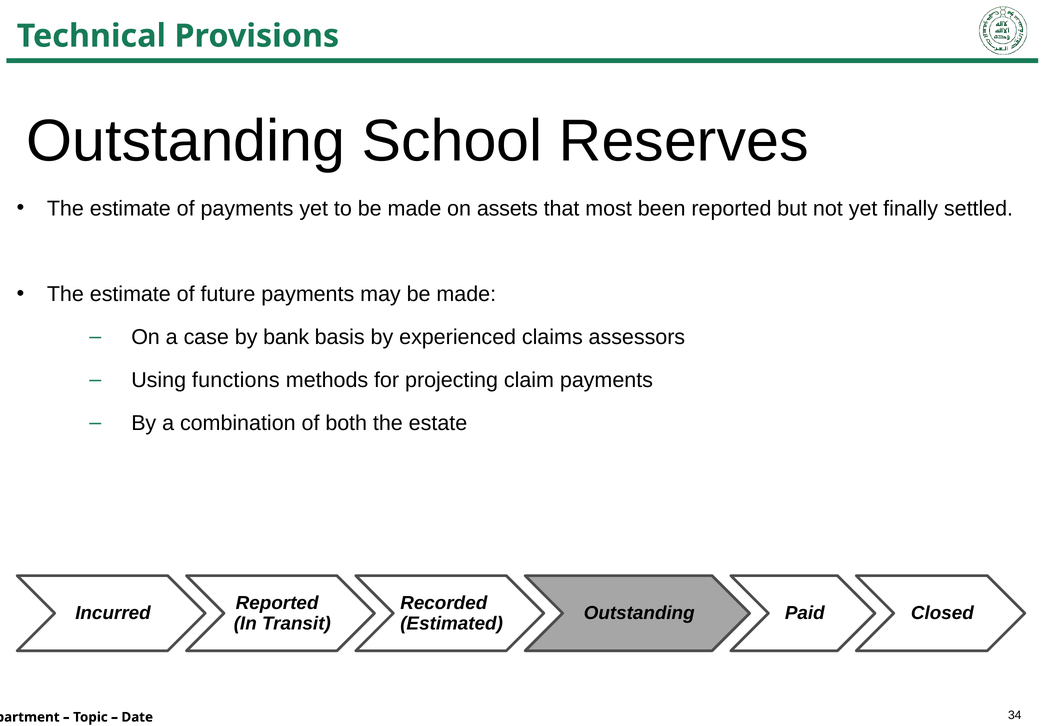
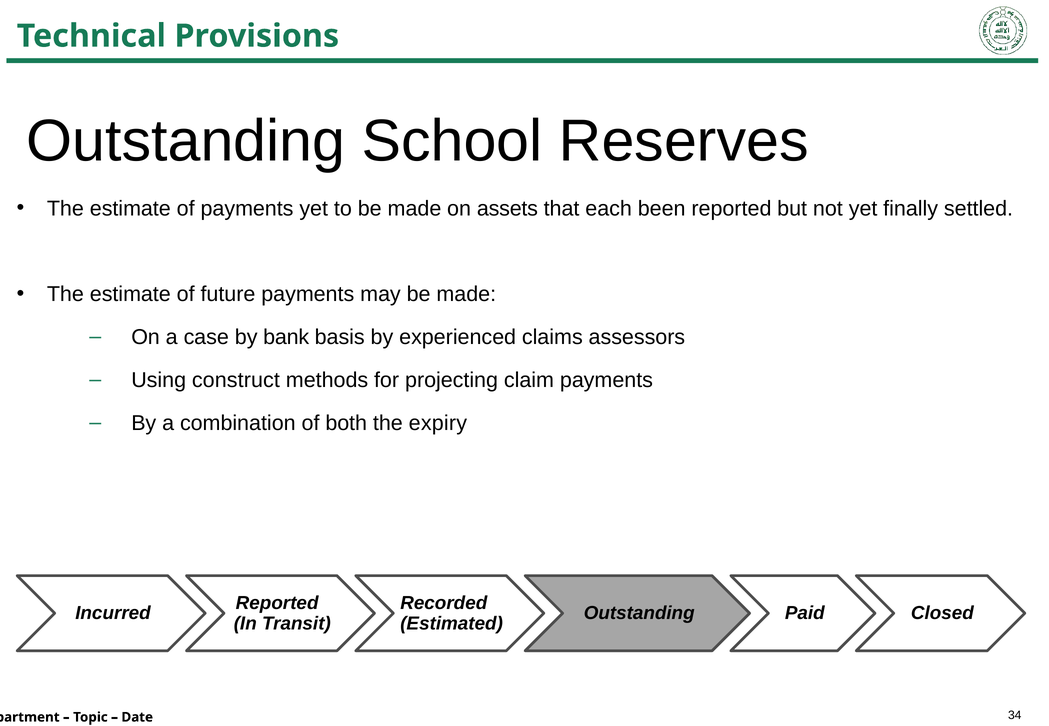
most: most -> each
functions: functions -> construct
estate: estate -> expiry
